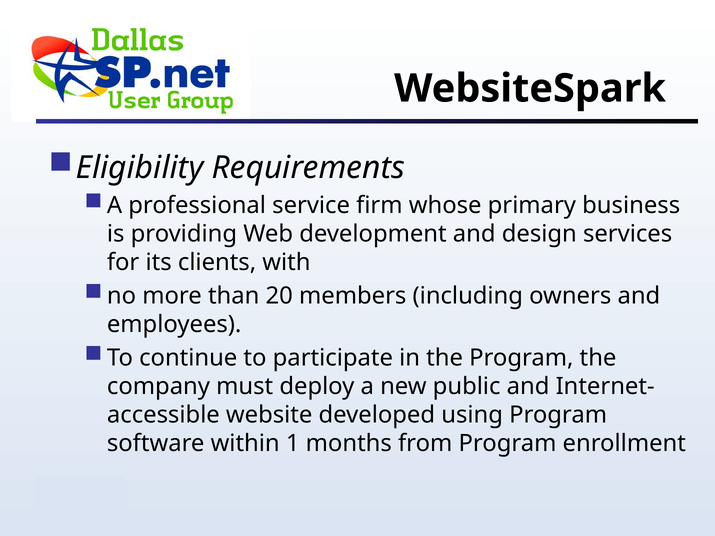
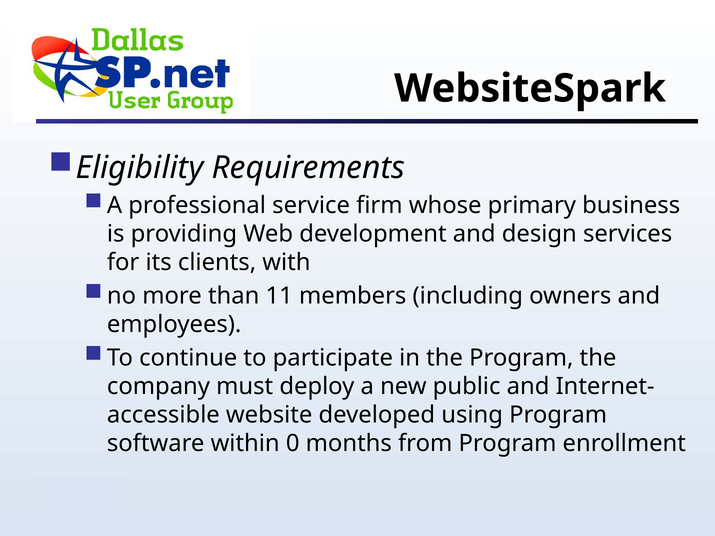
20: 20 -> 11
1: 1 -> 0
